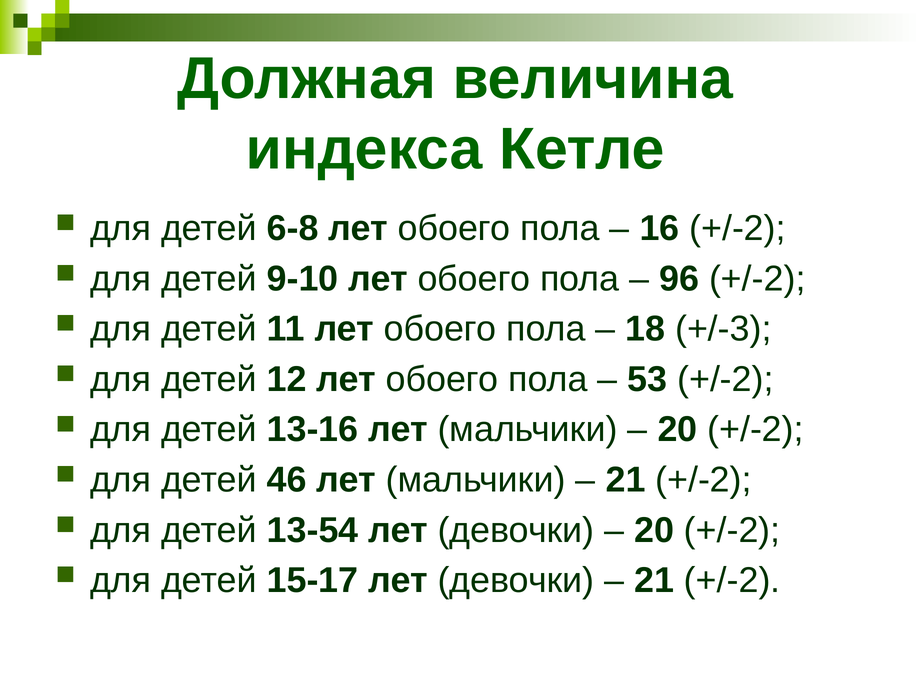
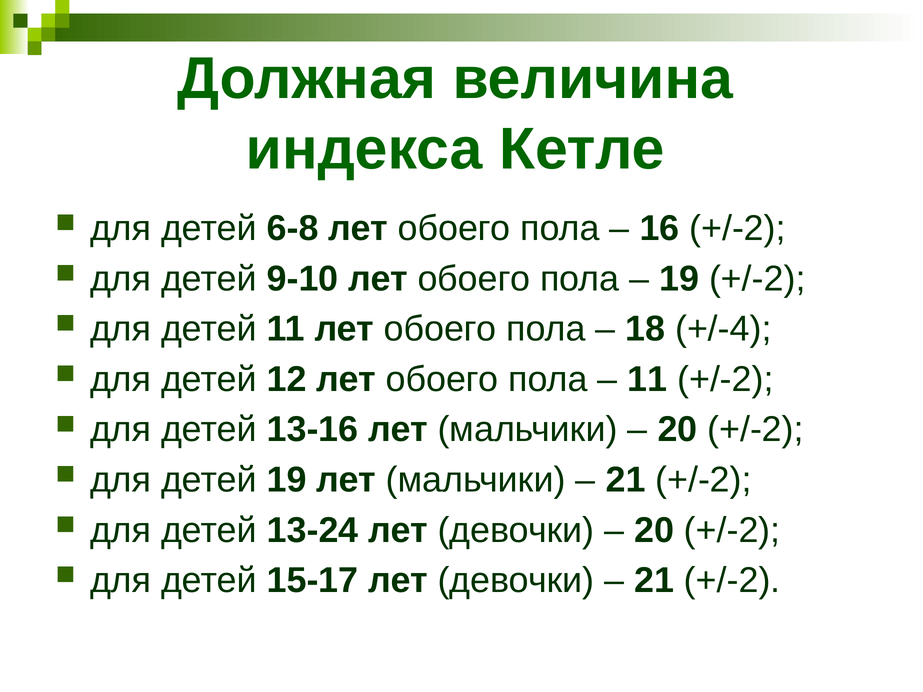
96 at (679, 279): 96 -> 19
+/-3: +/-3 -> +/-4
53 at (647, 380): 53 -> 11
детей 46: 46 -> 19
13-54: 13-54 -> 13-24
